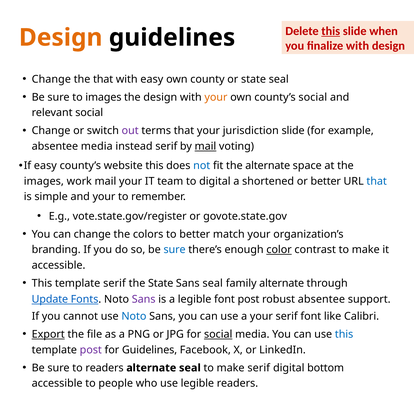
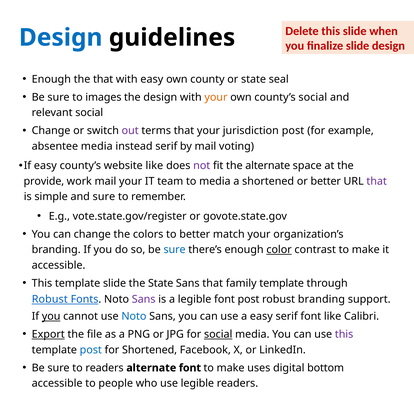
this at (331, 31) underline: present -> none
Design at (61, 38) colour: orange -> blue
finalize with: with -> slide
Change at (51, 79): Change -> Enough
jurisdiction slide: slide -> post
mail at (205, 146) underline: present -> none
website this: this -> like
not colour: blue -> purple
images at (44, 181): images -> provide
to digital: digital -> media
that at (377, 181) colour: blue -> purple
and your: your -> sure
template serif: serif -> slide
Sans seal: seal -> that
family alternate: alternate -> template
Update at (50, 299): Update -> Robust
robust absentee: absentee -> branding
you at (51, 316) underline: none -> present
a your: your -> easy
this at (344, 334) colour: blue -> purple
post at (91, 350) colour: purple -> blue
for Guidelines: Guidelines -> Shortened
alternate seal: seal -> font
make serif: serif -> uses
